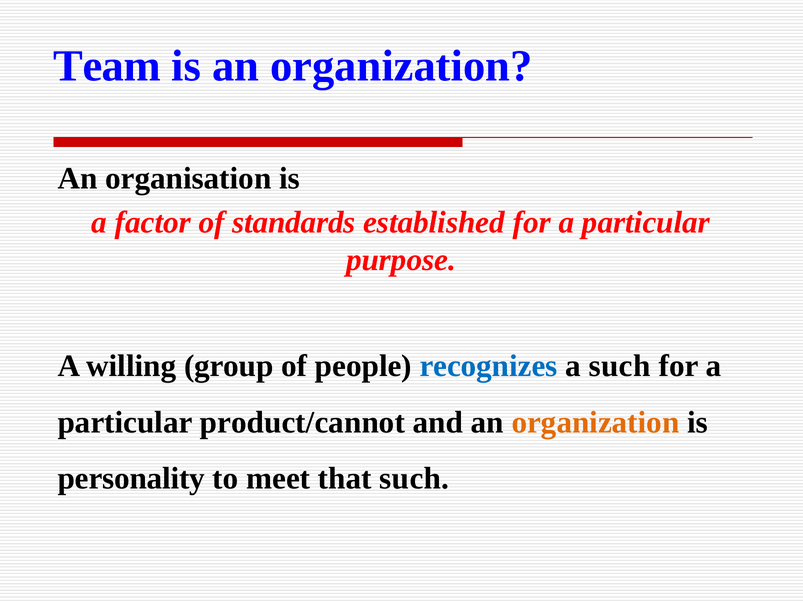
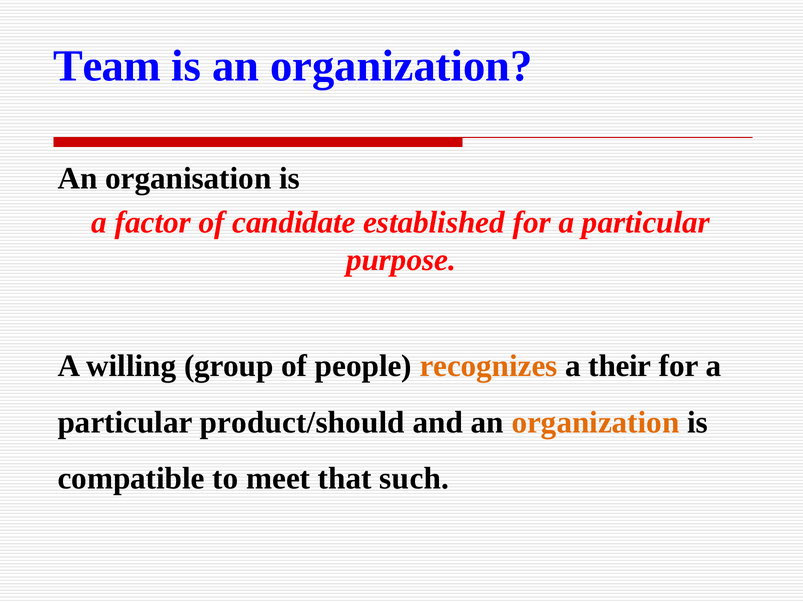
standards: standards -> candidate
recognizes colour: blue -> orange
a such: such -> their
product/cannot: product/cannot -> product/should
personality: personality -> compatible
